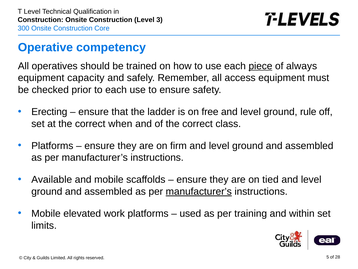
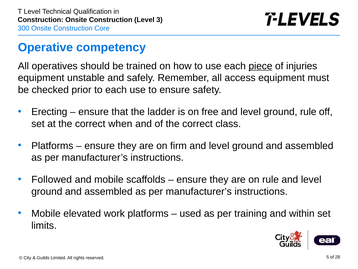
always: always -> injuries
capacity: capacity -> unstable
Available: Available -> Followed
on tied: tied -> rule
manufacturer’s at (199, 191) underline: present -> none
